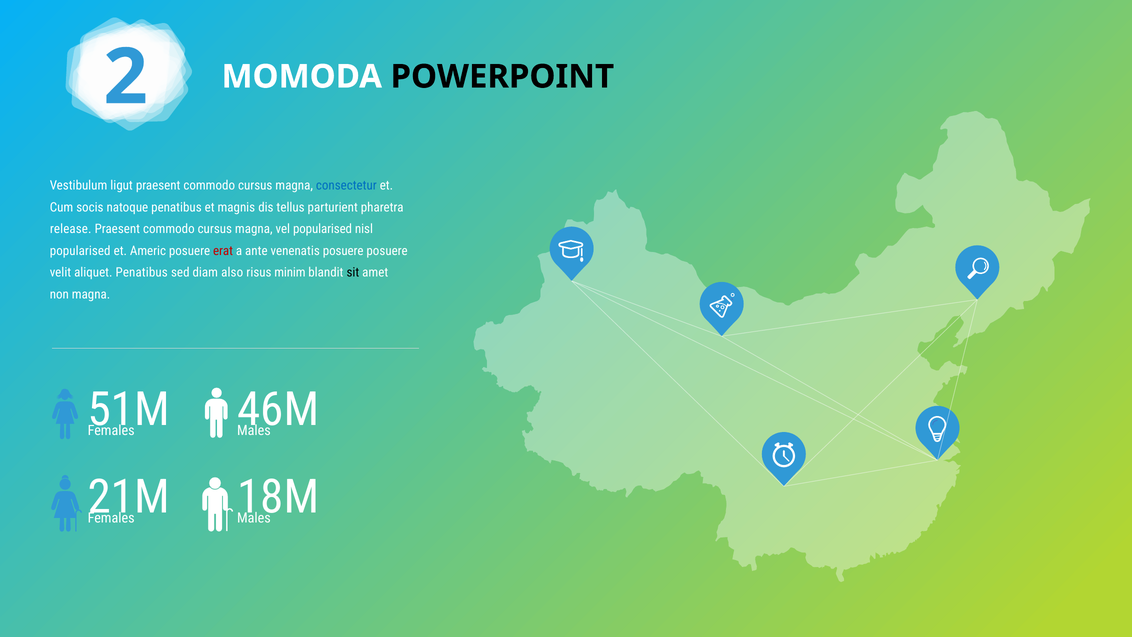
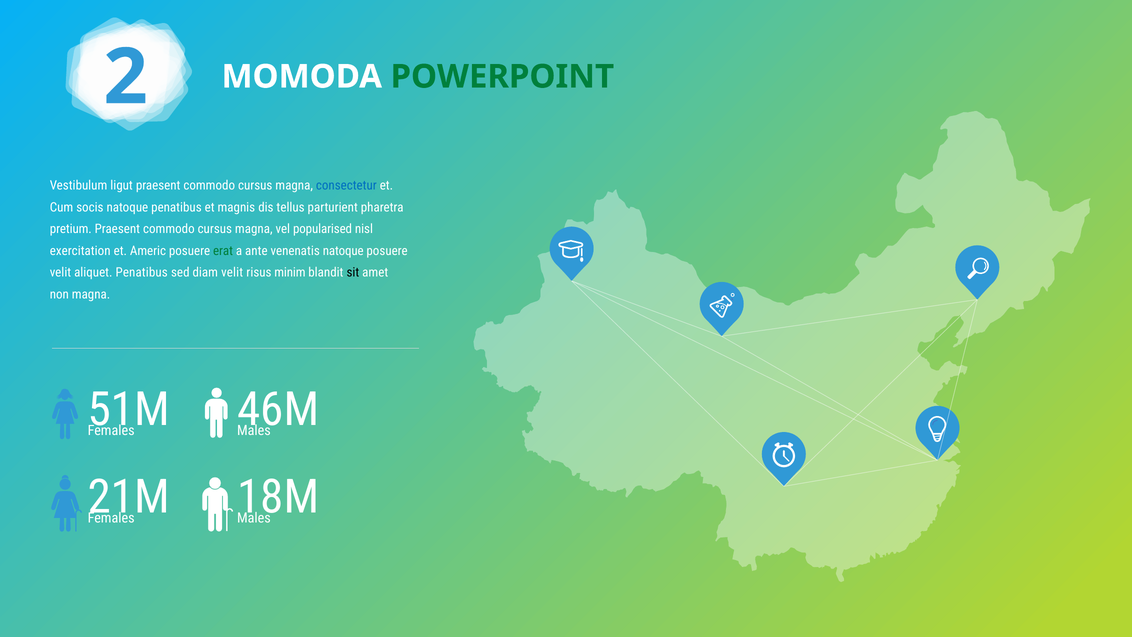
POWERPOINT colour: black -> green
release: release -> pretium
popularised at (80, 251): popularised -> exercitation
erat colour: red -> green
venenatis posuere: posuere -> natoque
diam also: also -> velit
